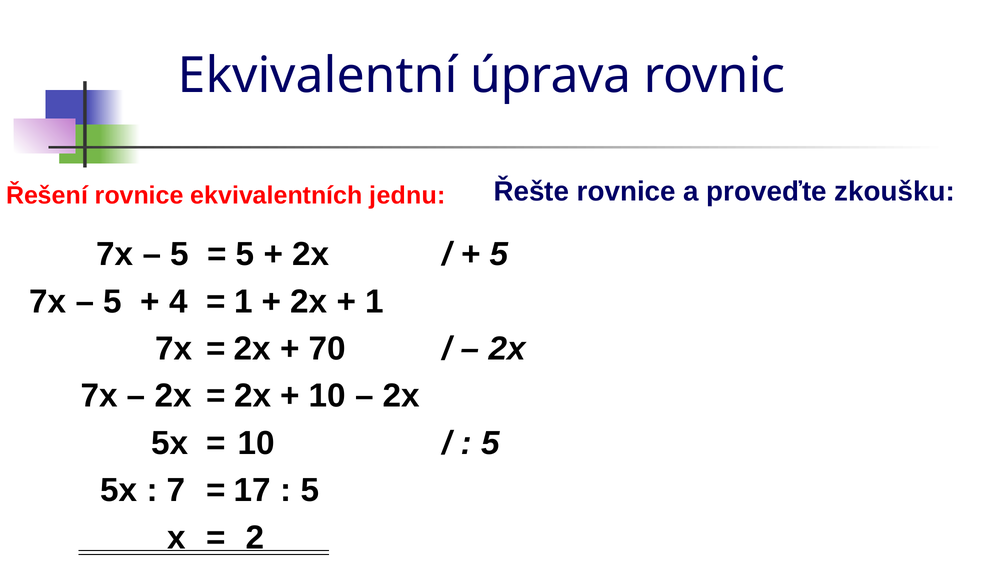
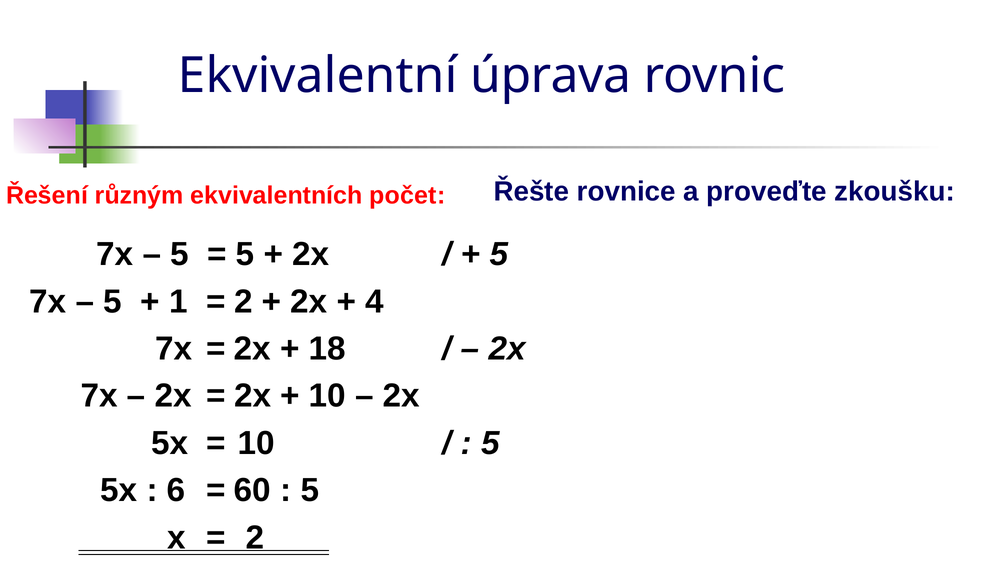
Řešení rovnice: rovnice -> různým
jednu: jednu -> počet
4: 4 -> 1
1 at (243, 302): 1 -> 2
1 at (375, 302): 1 -> 4
70: 70 -> 18
7: 7 -> 6
17: 17 -> 60
